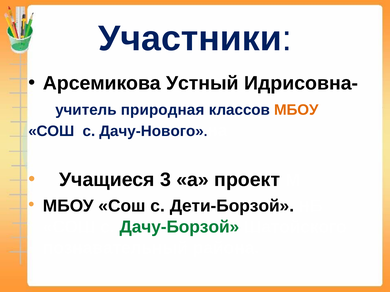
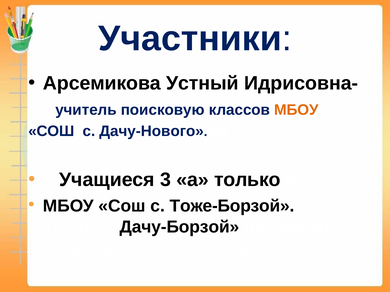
природная: природная -> поисковую
проект: проект -> только
Дети-Борзой: Дети-Борзой -> Тоже-Борзой
Дачу-Борзой colour: green -> black
